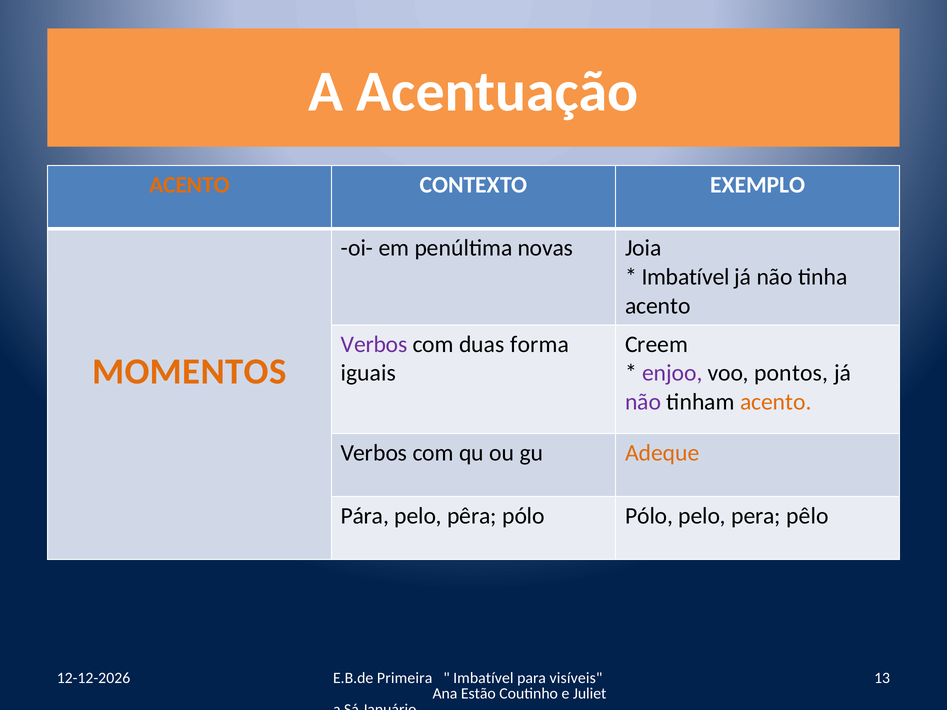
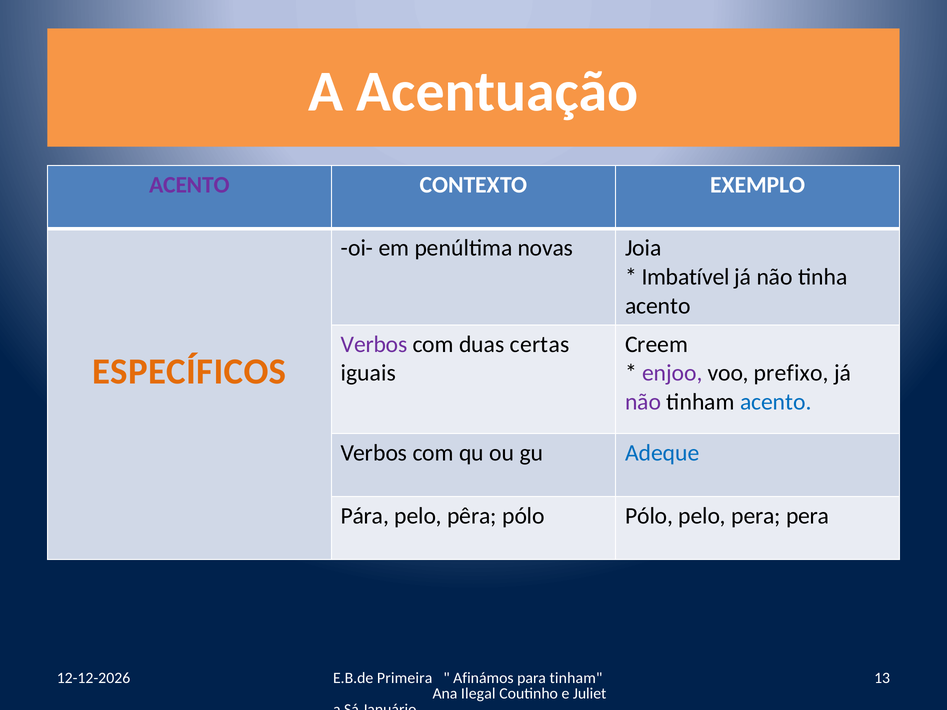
ACENTO at (189, 185) colour: orange -> purple
forma: forma -> certas
MOMENTOS: MOMENTOS -> ESPECÍFICOS
pontos: pontos -> prefixo
acento at (776, 402) colour: orange -> blue
Adeque colour: orange -> blue
pera pêlo: pêlo -> pera
Imbatível at (483, 678): Imbatível -> Afinámos
para visíveis: visíveis -> tinham
Estão: Estão -> Ilegal
